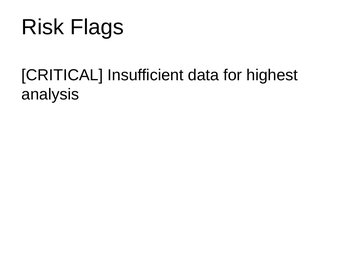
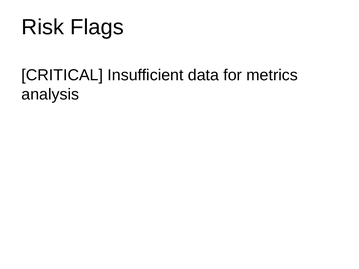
highest: highest -> metrics
